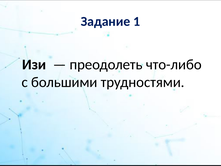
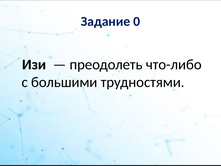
1: 1 -> 0
